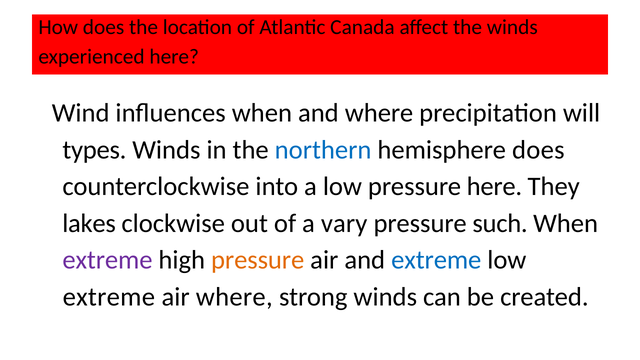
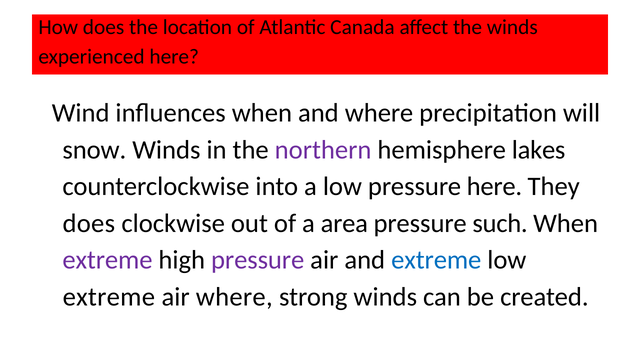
types: types -> snow
northern colour: blue -> purple
hemisphere does: does -> lakes
lakes at (89, 223): lakes -> does
vary: vary -> area
pressure at (258, 260) colour: orange -> purple
